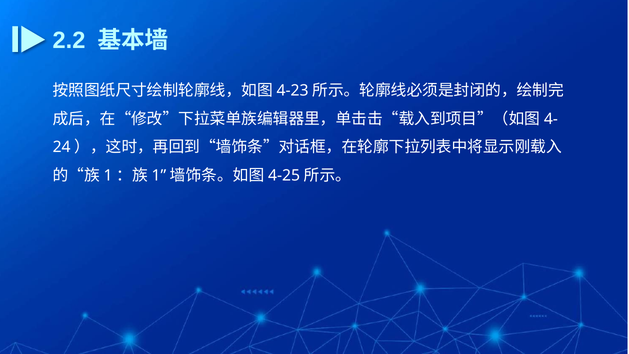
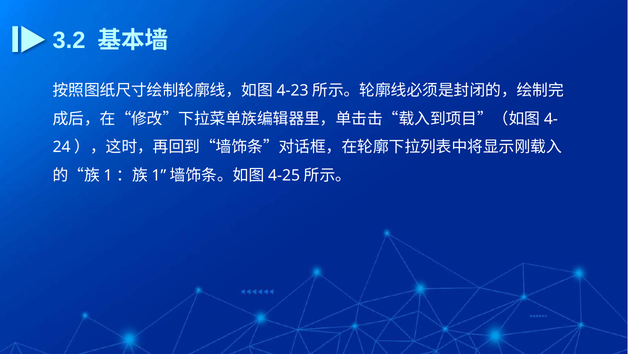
2.2: 2.2 -> 3.2
